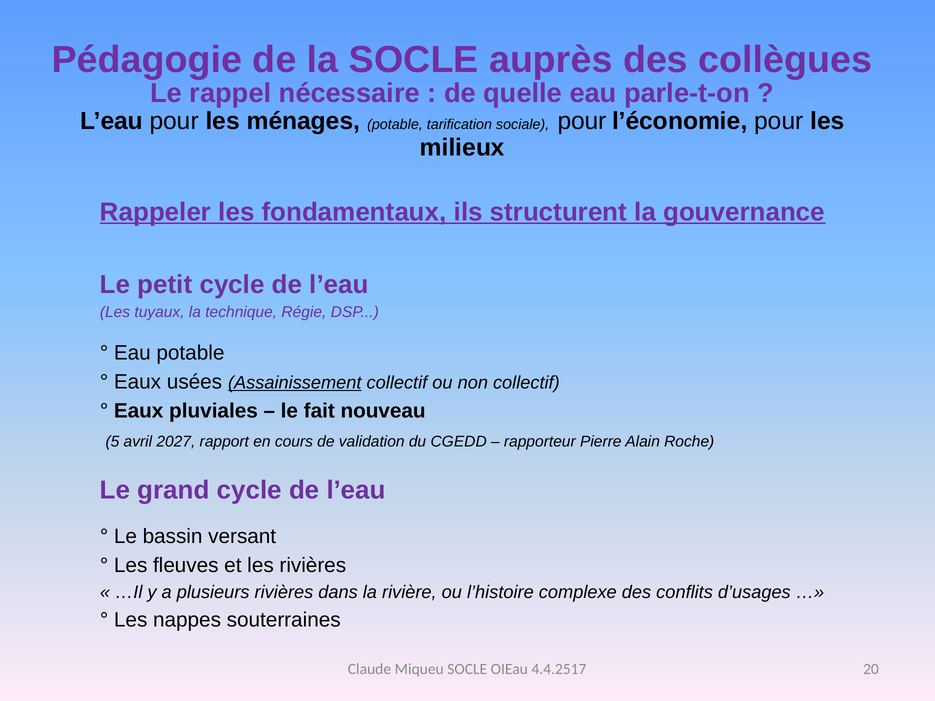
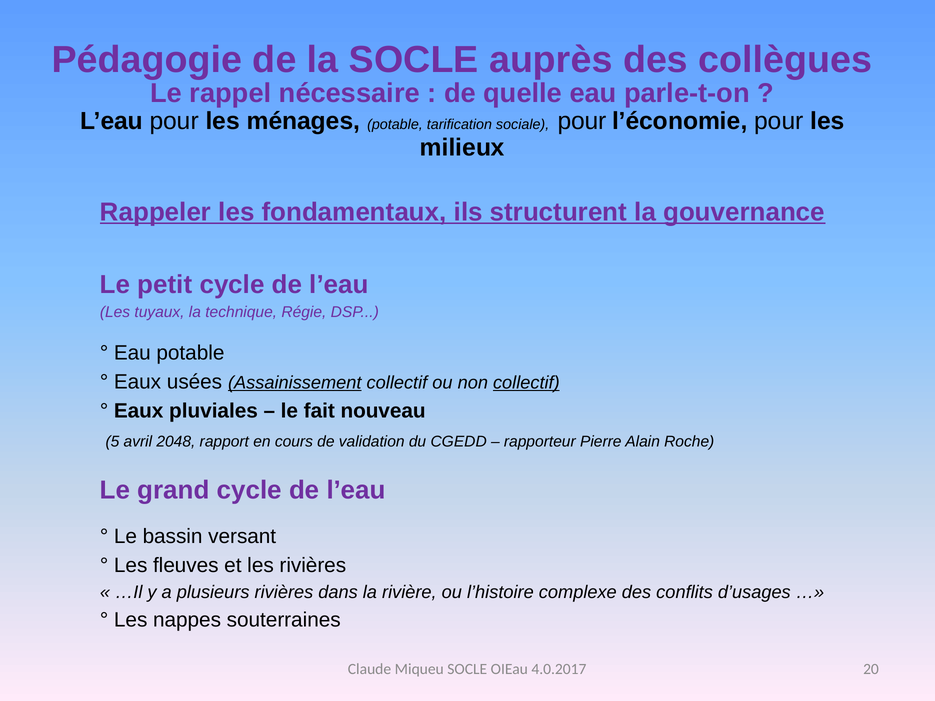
collectif at (526, 383) underline: none -> present
2027: 2027 -> 2048
4.4.2517: 4.4.2517 -> 4.0.2017
